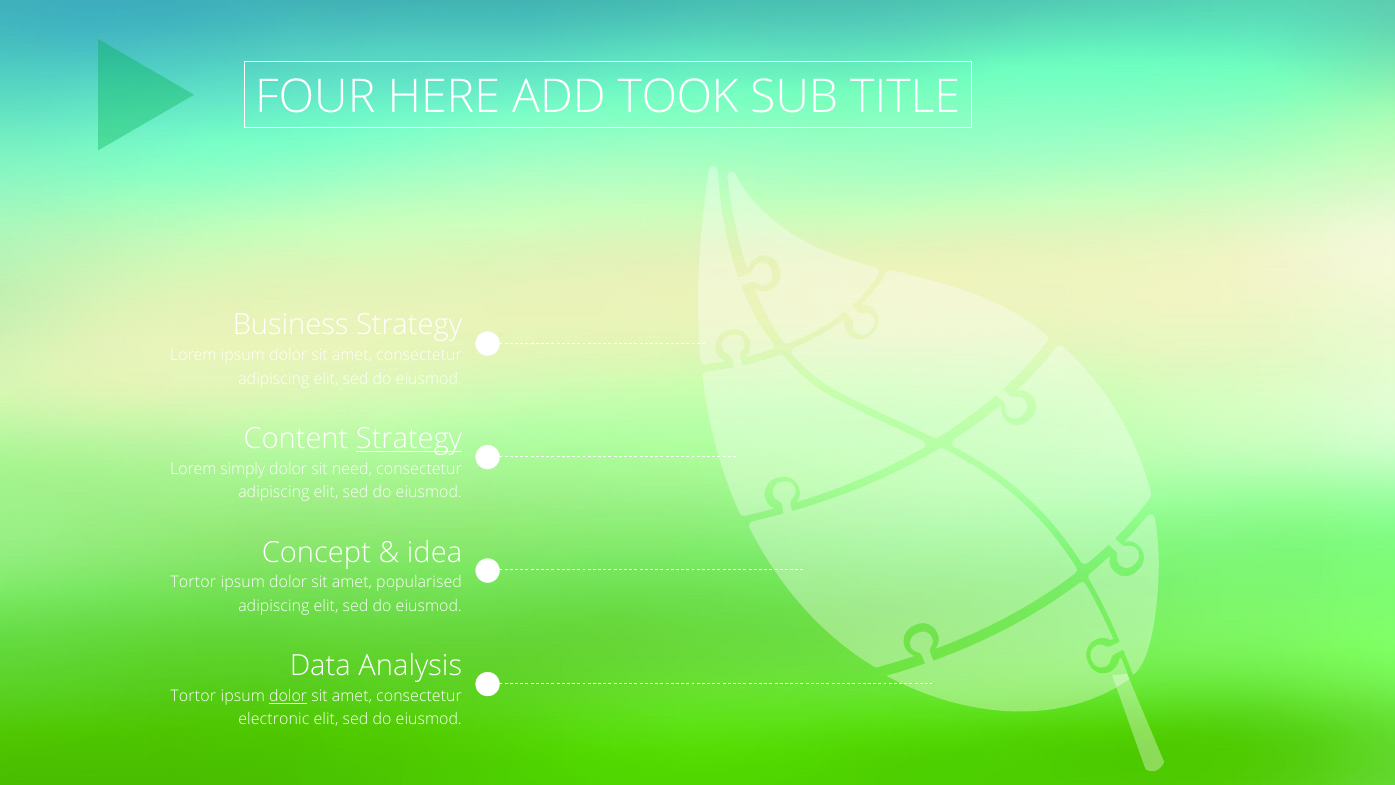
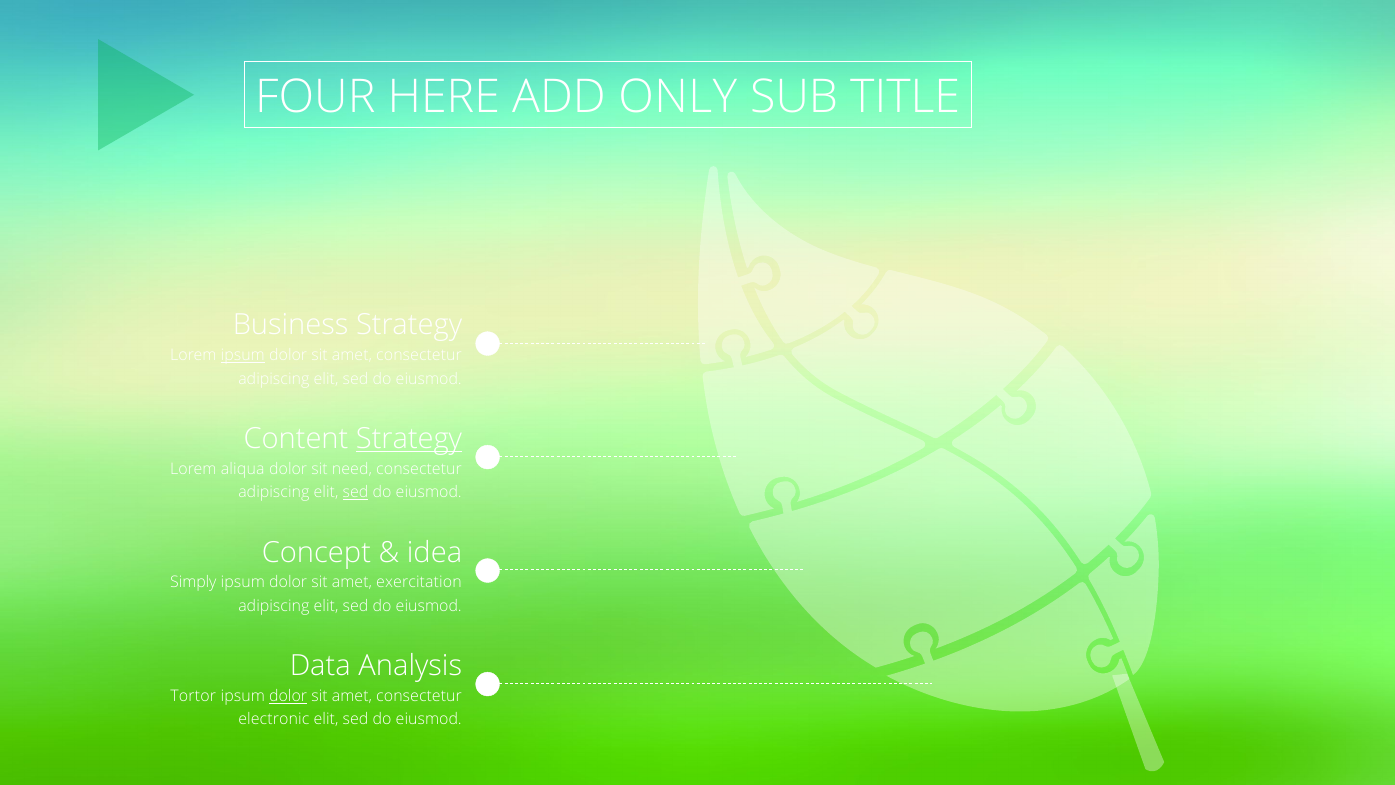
TOOK: TOOK -> ONLY
ipsum at (243, 356) underline: none -> present
simply: simply -> aliqua
sed at (356, 492) underline: none -> present
Tortor at (193, 582): Tortor -> Simply
popularised: popularised -> exercitation
